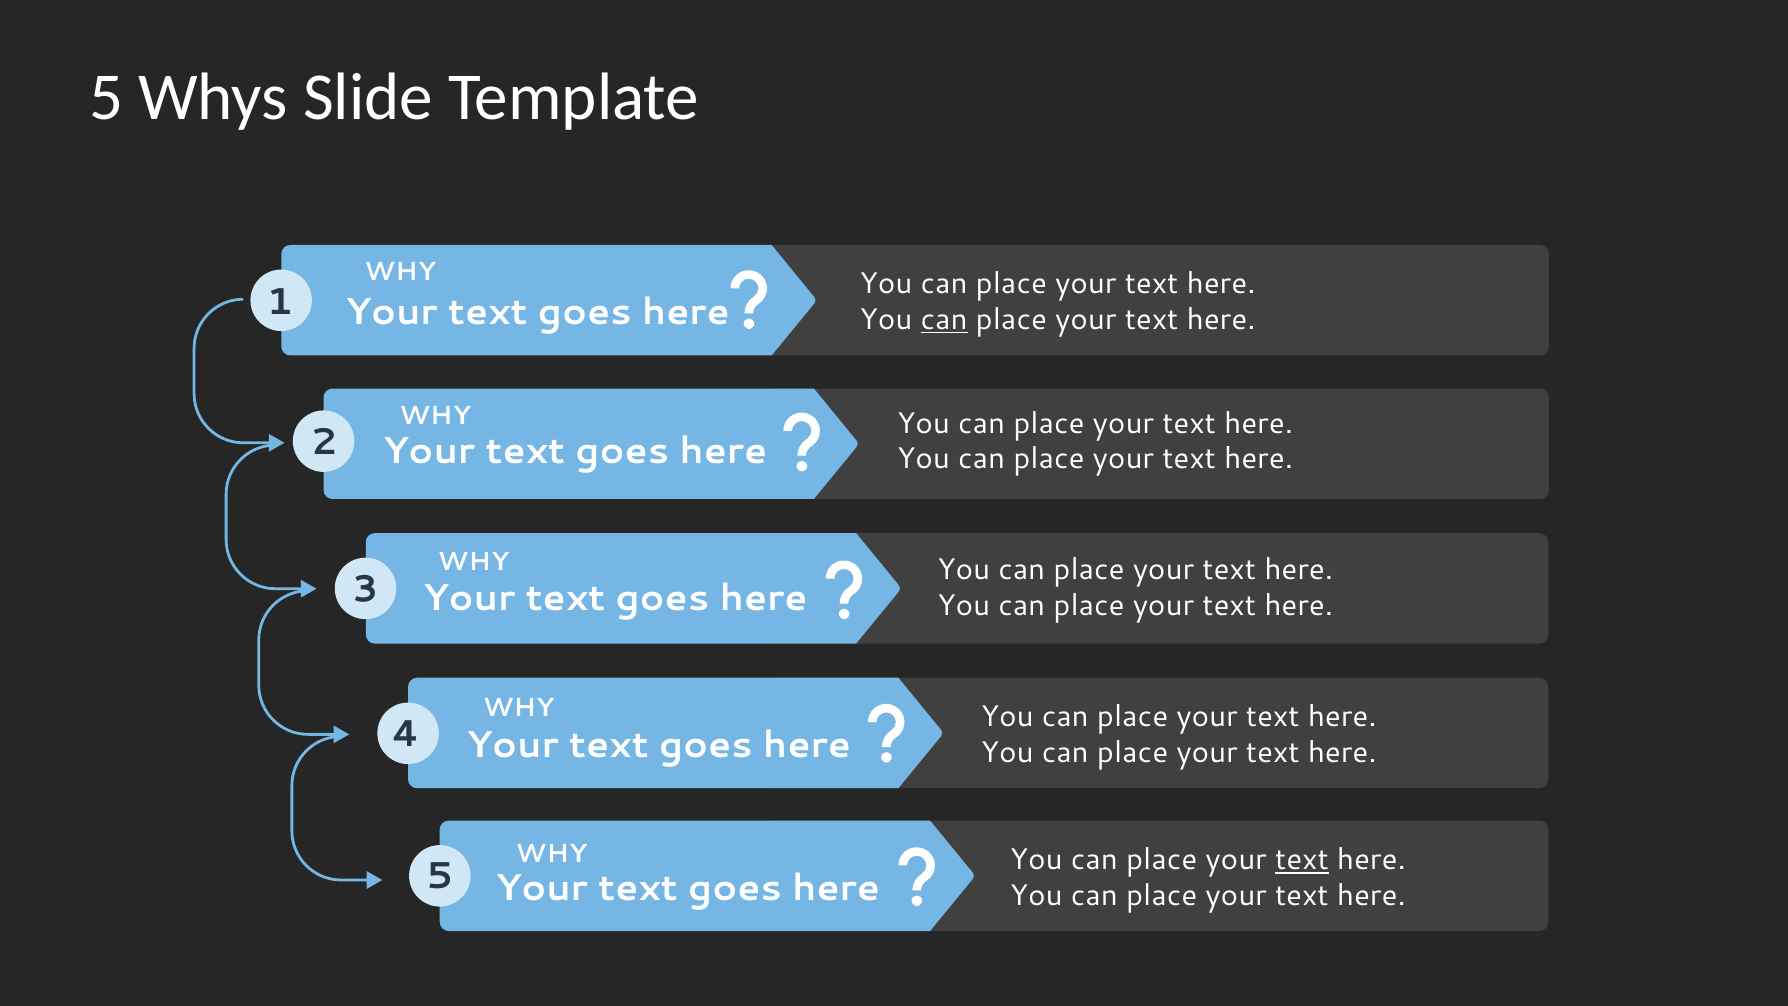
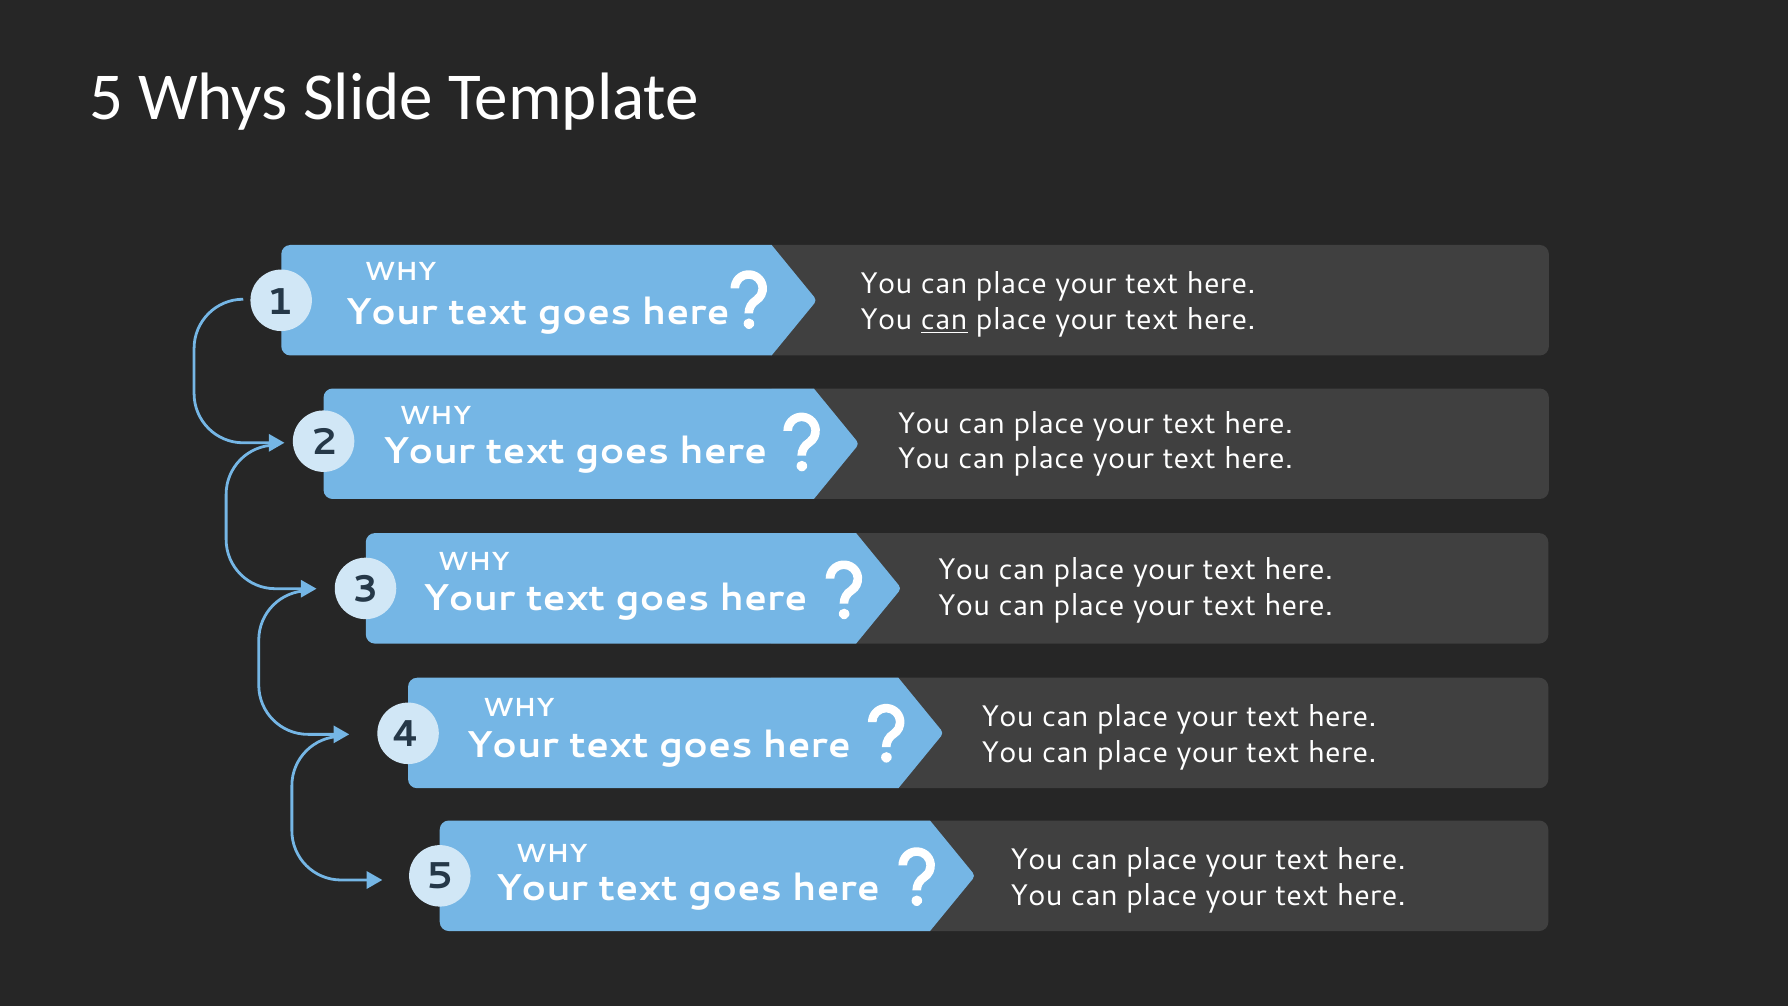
text at (1302, 860) underline: present -> none
